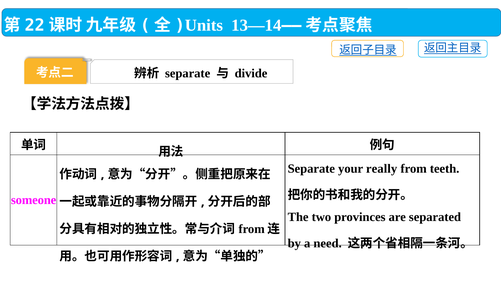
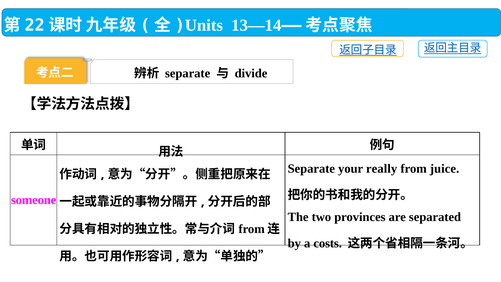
teeth: teeth -> juice
need: need -> costs
